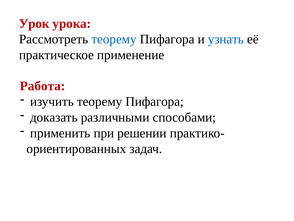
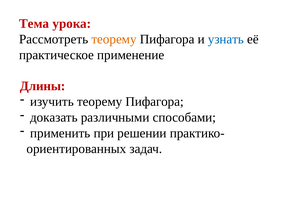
Урок: Урок -> Тема
теорему at (114, 39) colour: blue -> orange
Работа: Работа -> Длины
